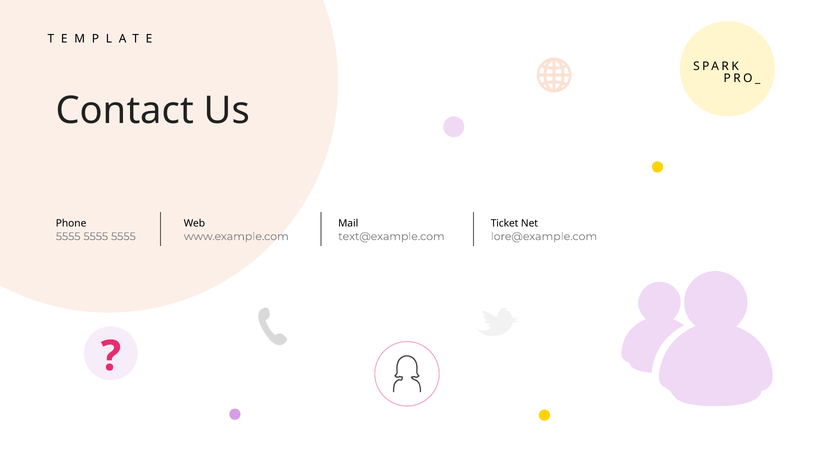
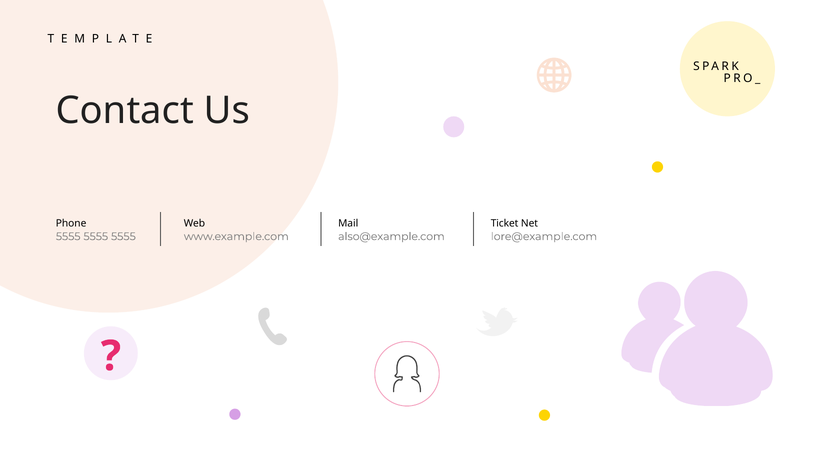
text@example.com: text@example.com -> also@example.com
